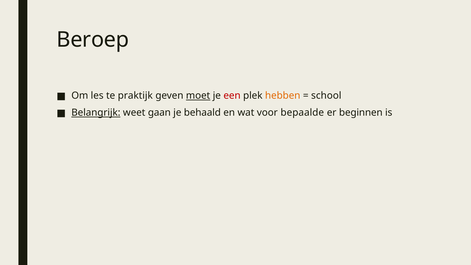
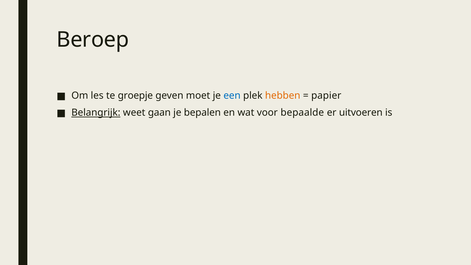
praktijk: praktijk -> groepje
moet underline: present -> none
een colour: red -> blue
school: school -> papier
behaald: behaald -> bepalen
beginnen: beginnen -> uitvoeren
